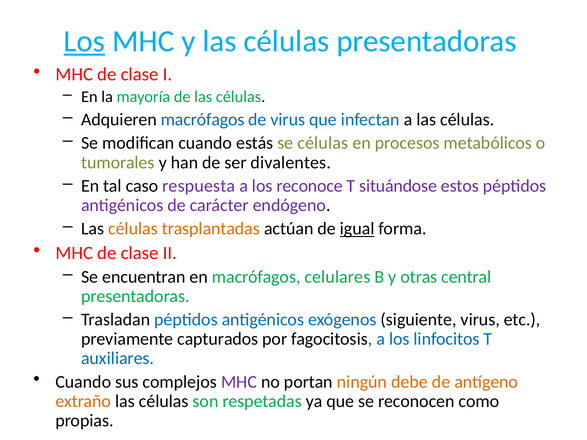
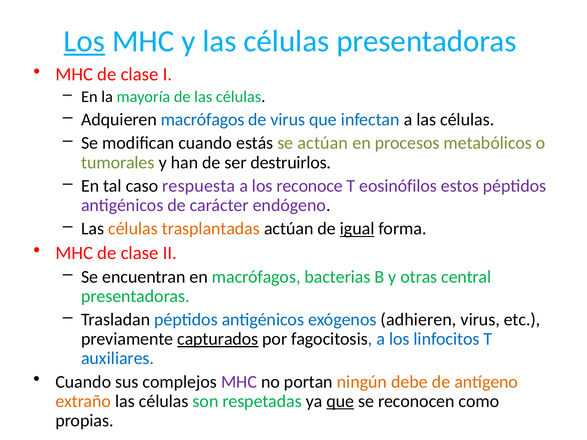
se células: células -> actúan
divalentes: divalentes -> destruirlos
situándose: situándose -> eosinófilos
celulares: celulares -> bacterias
siguiente: siguiente -> adhieren
capturados underline: none -> present
que at (340, 401) underline: none -> present
